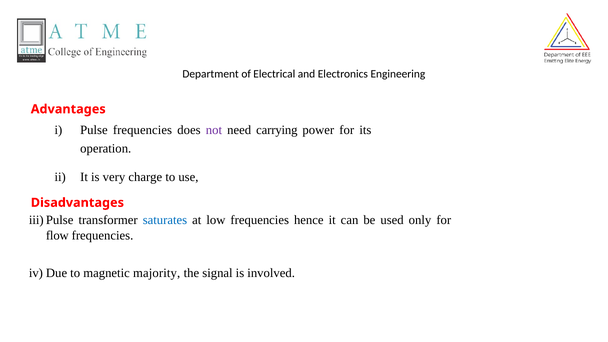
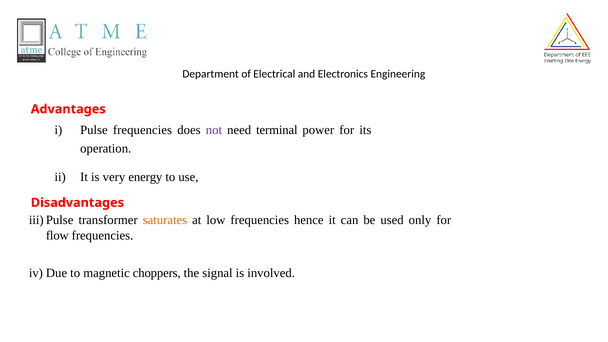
carrying: carrying -> terminal
charge: charge -> energy
saturates colour: blue -> orange
majority: majority -> choppers
